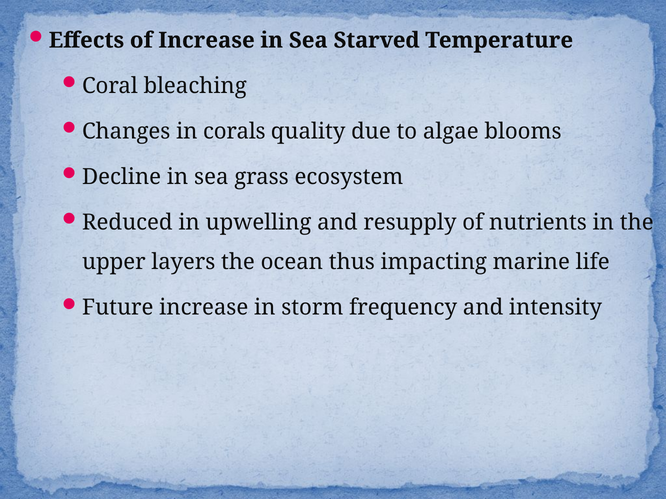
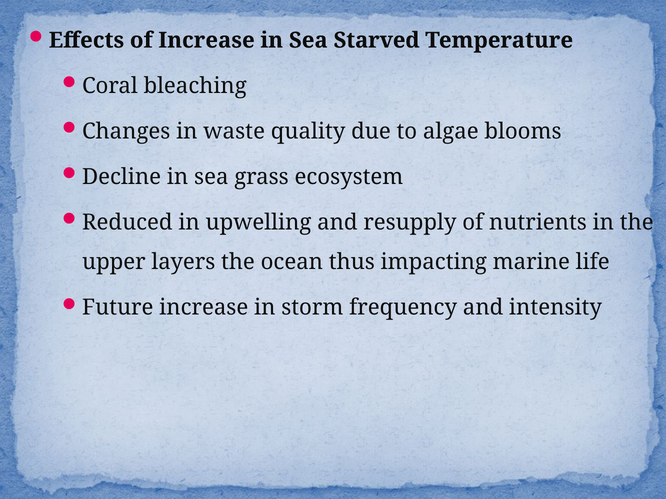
corals: corals -> waste
